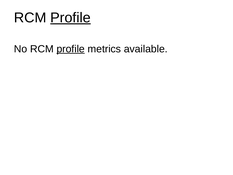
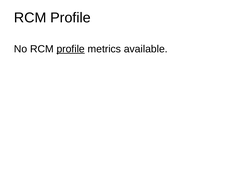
Profile at (70, 18) underline: present -> none
